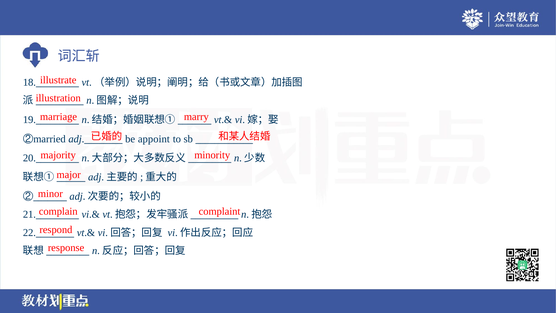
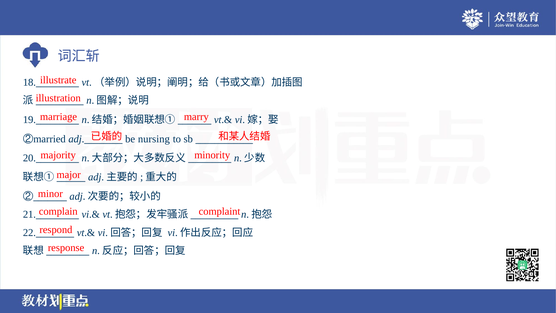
appoint: appoint -> nursing
